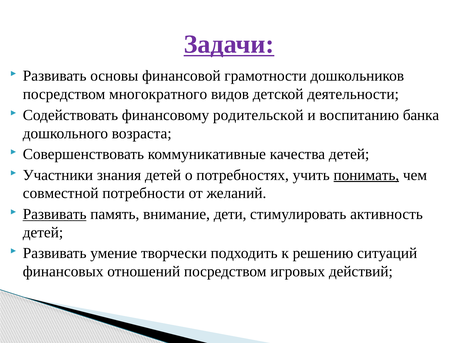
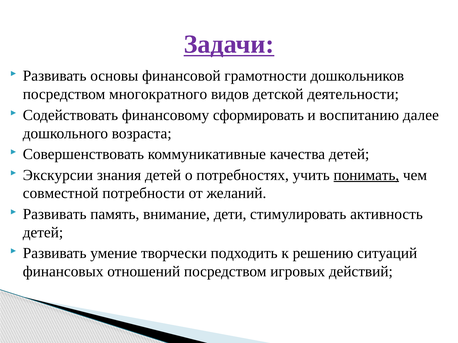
родительской: родительской -> сформировать
банка: банка -> далее
Участники: Участники -> Экскурсии
Развивать at (55, 214) underline: present -> none
